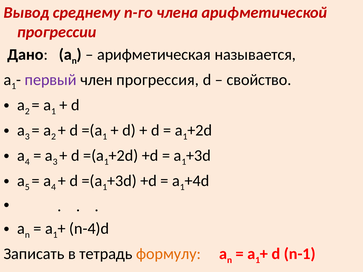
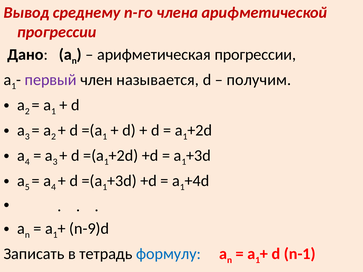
арифметическая называется: называется -> прогрессии
прогрессия: прогрессия -> называется
свойство: свойство -> получим
n-4)d: n-4)d -> n-9)d
формулу colour: orange -> blue
